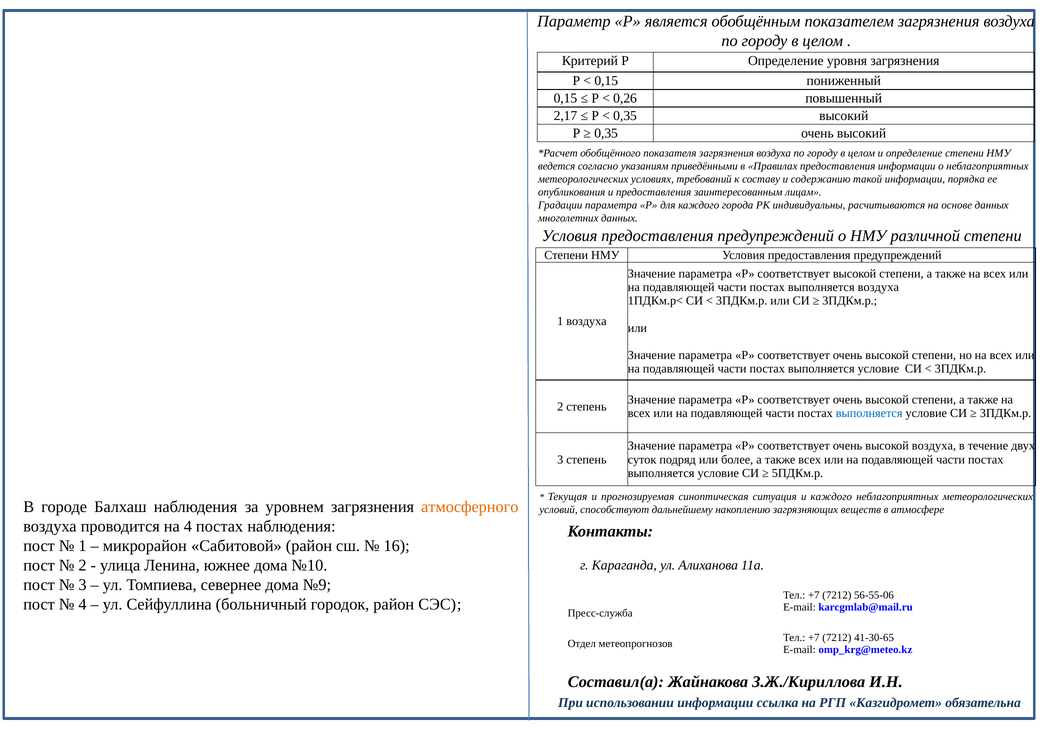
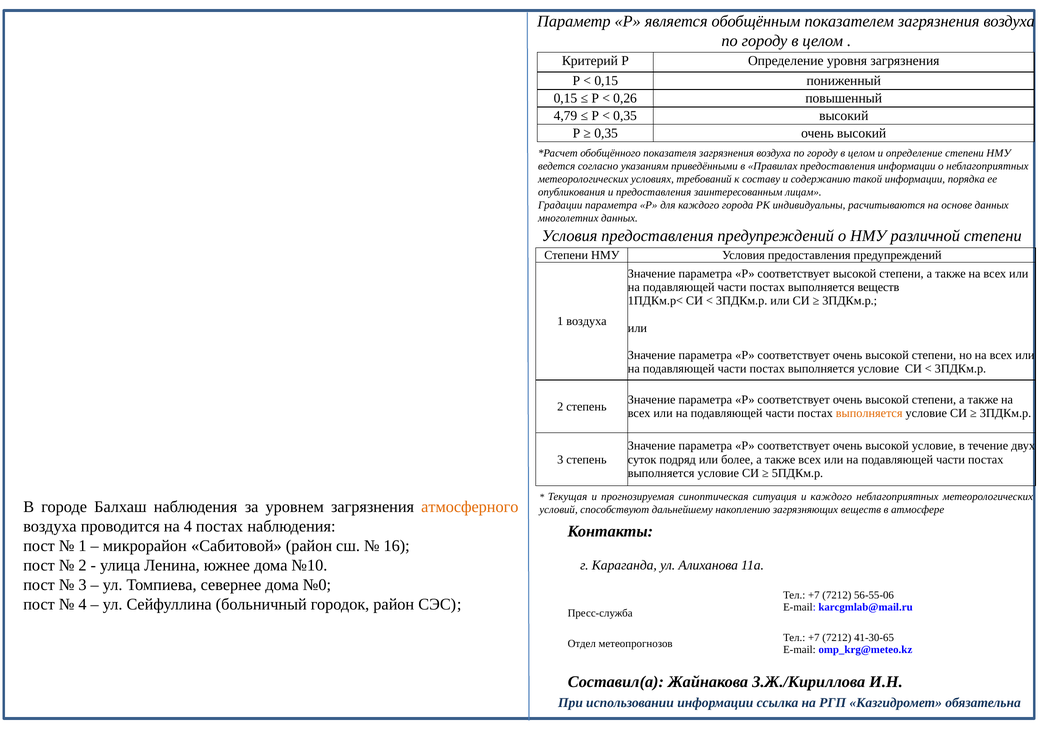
2,17: 2,17 -> 4,79
выполняется воздуха: воздуха -> веществ
выполняется at (869, 413) colour: blue -> orange
высокой воздуха: воздуха -> условие
№9: №9 -> №0
